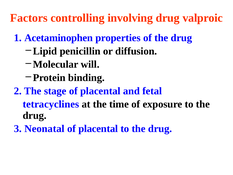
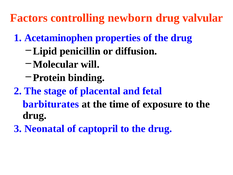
involving: involving -> newborn
valproic: valproic -> valvular
tetracyclines: tetracyclines -> barbiturates
placental at (98, 129): placental -> captopril
